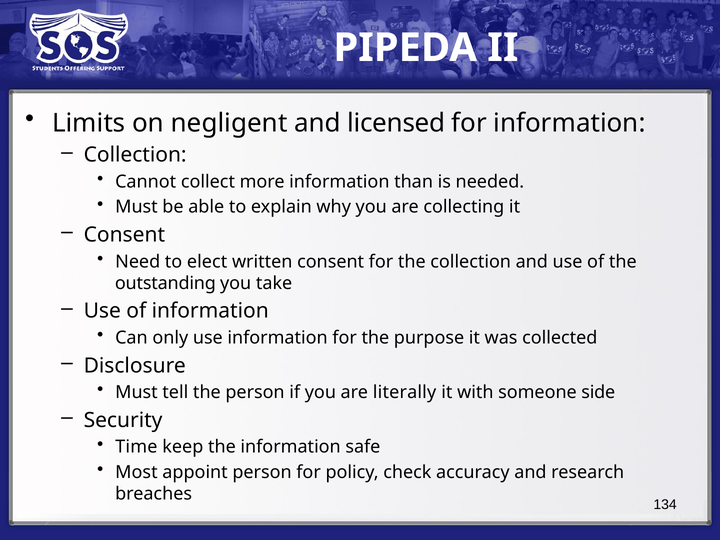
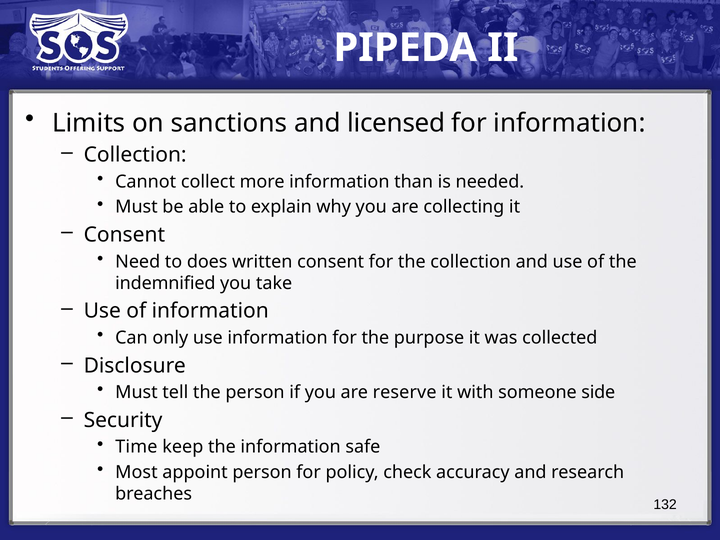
negligent: negligent -> sanctions
elect: elect -> does
outstanding: outstanding -> indemnified
literally: literally -> reserve
134: 134 -> 132
